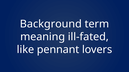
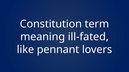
Background: Background -> Constitution
